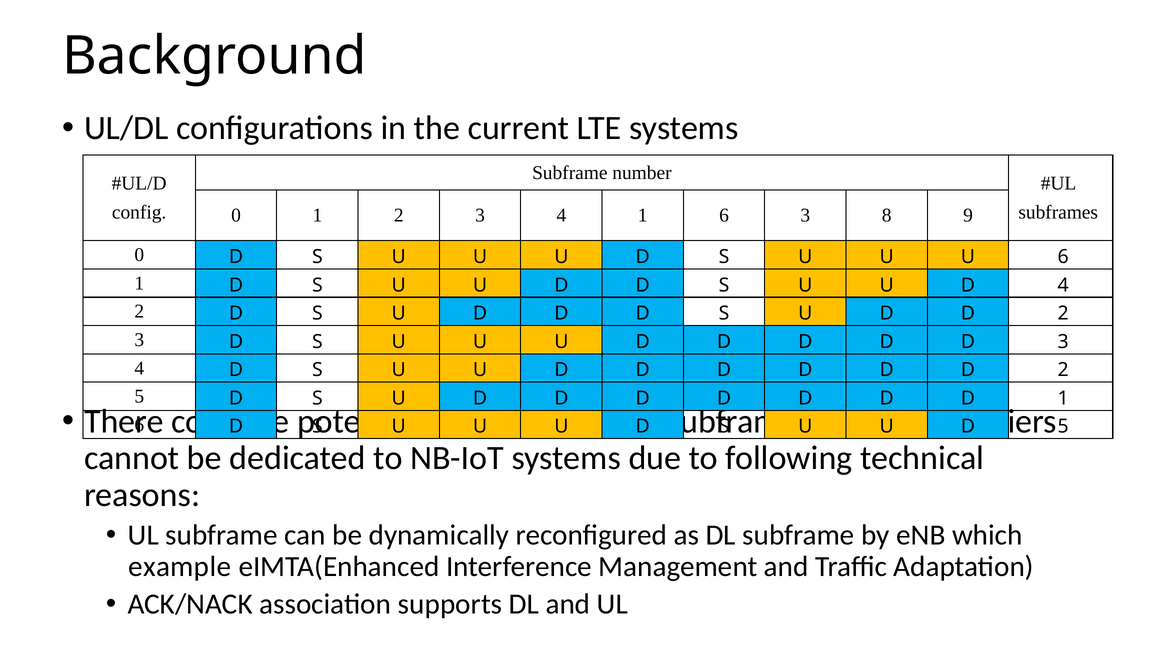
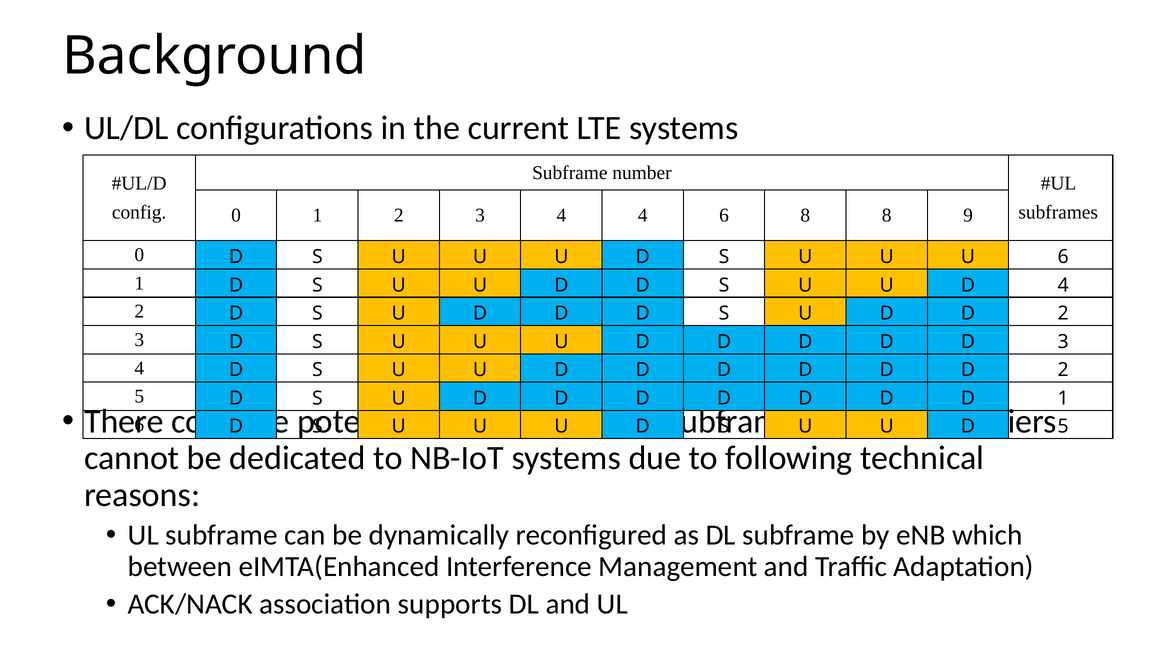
4 1: 1 -> 4
6 3: 3 -> 8
example: example -> between
